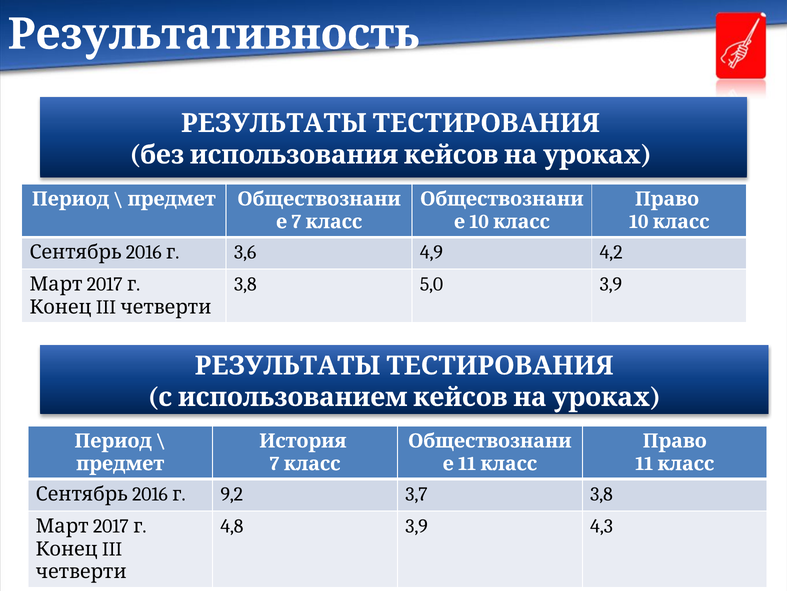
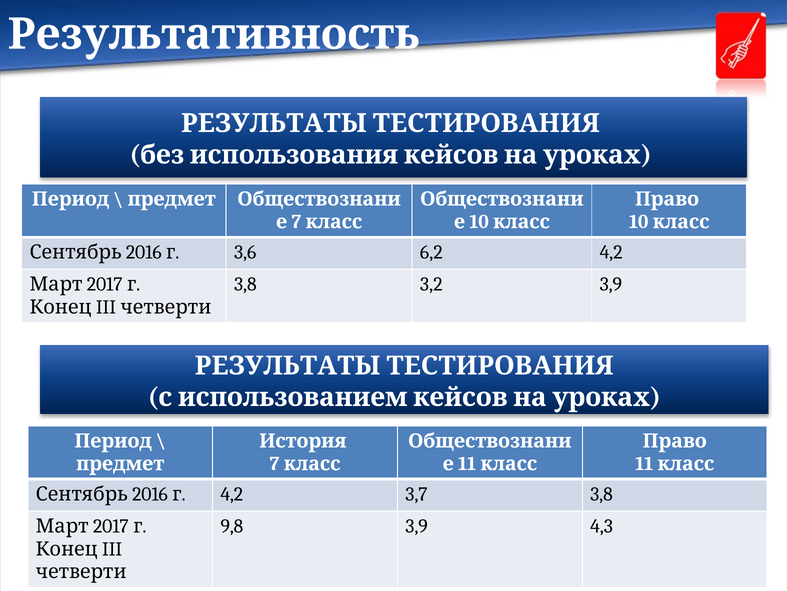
4,9: 4,9 -> 6,2
5,0: 5,0 -> 3,2
г 9,2: 9,2 -> 4,2
4,8: 4,8 -> 9,8
